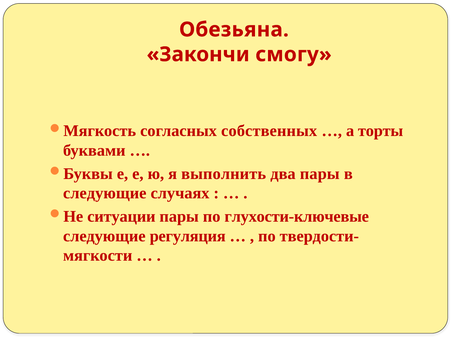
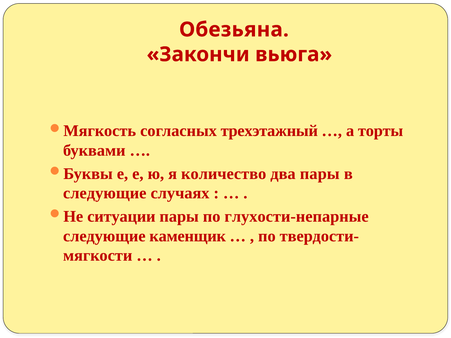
смогу: смогу -> вьюга
собственных: собственных -> трехэтажный
выполнить: выполнить -> количество
глухости-ключевые: глухости-ключевые -> глухости-непарные
регуляция: регуляция -> каменщик
